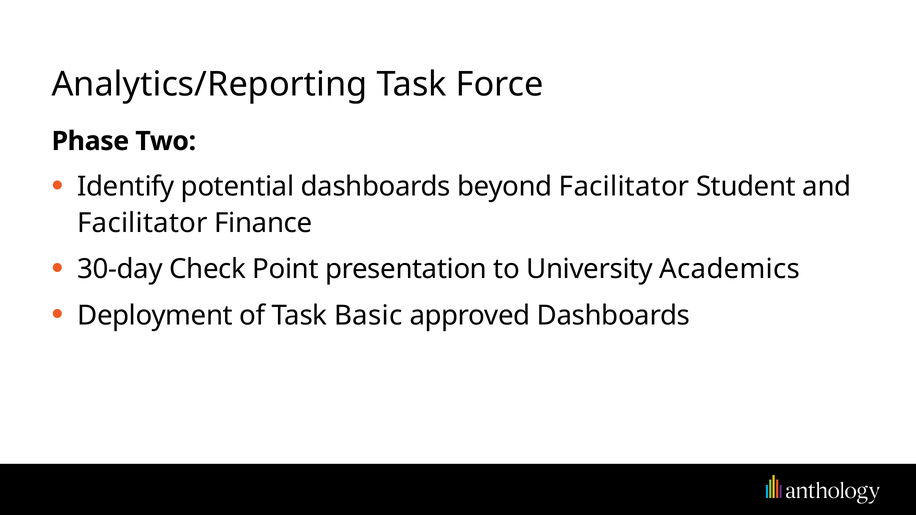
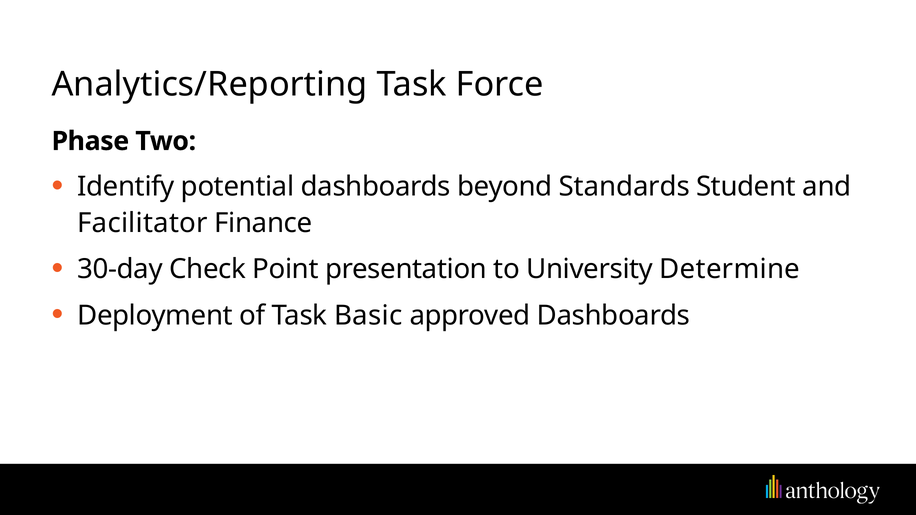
beyond Facilitator: Facilitator -> Standards
Academics: Academics -> Determine
